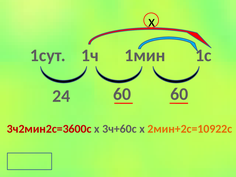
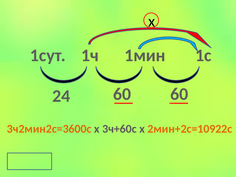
3ч2мин2с=3600с colour: red -> orange
